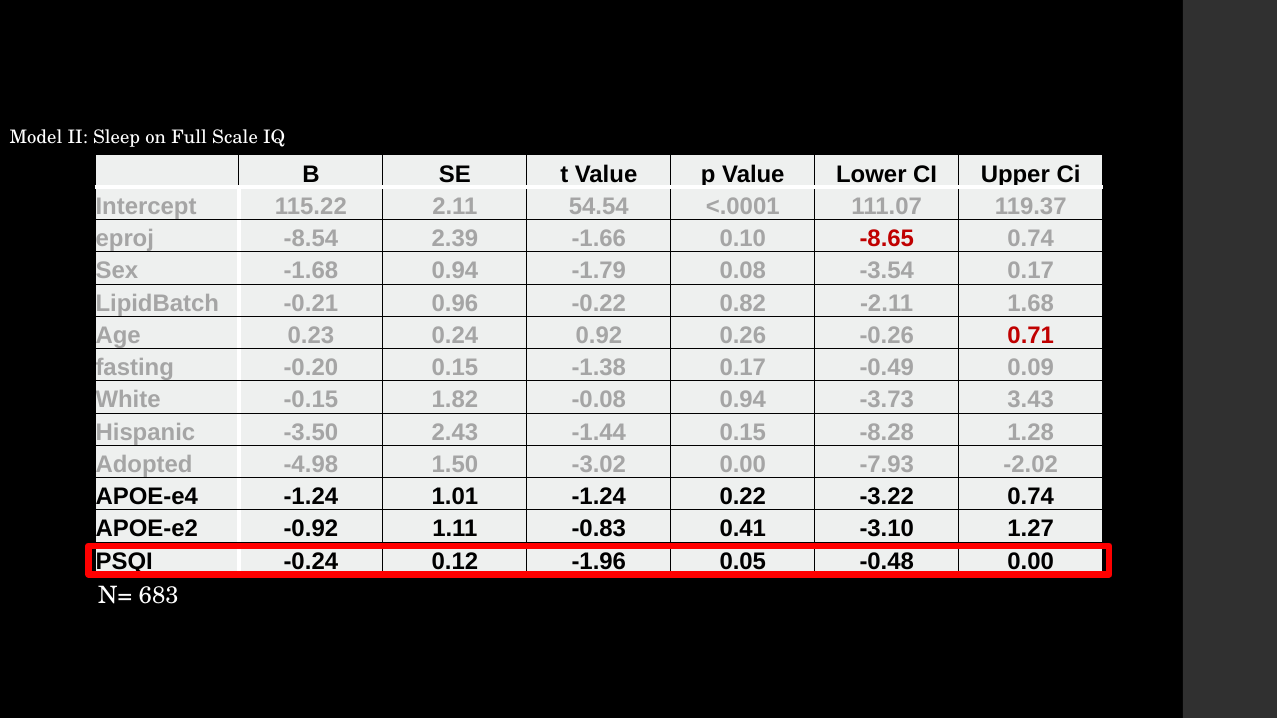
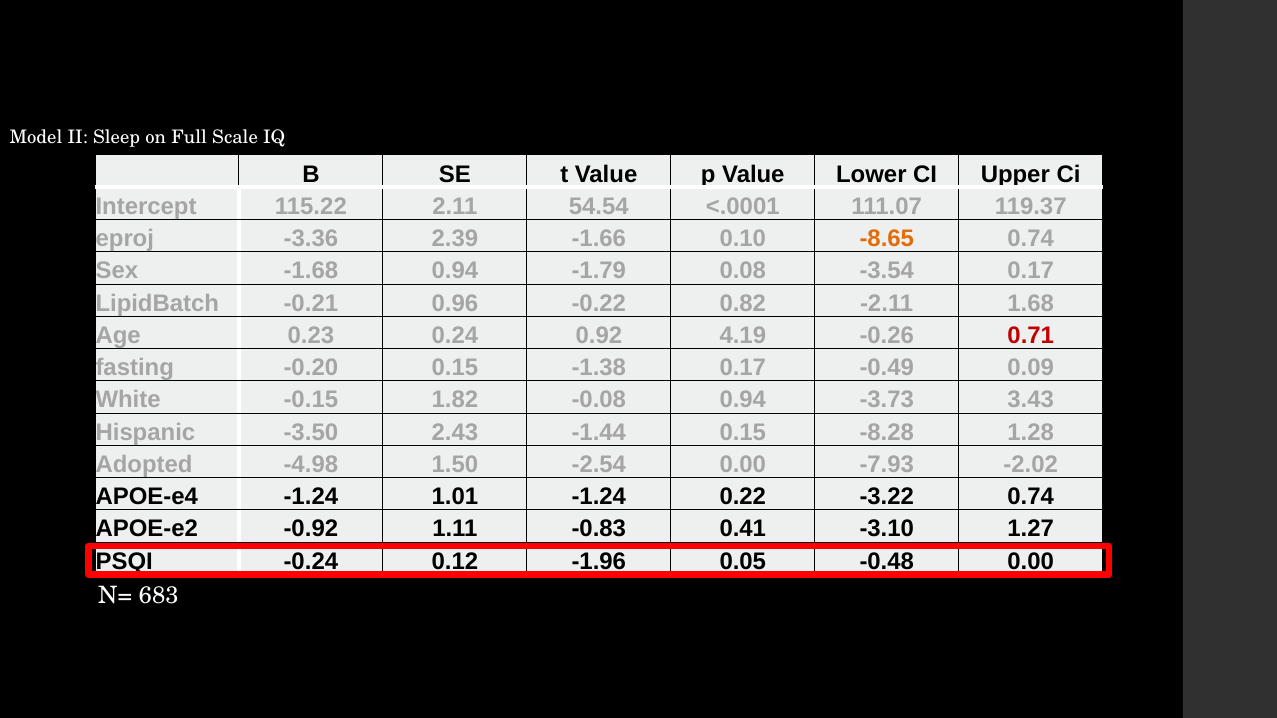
-8.54: -8.54 -> -3.36
-8.65 colour: red -> orange
0.26: 0.26 -> 4.19
-3.02: -3.02 -> -2.54
